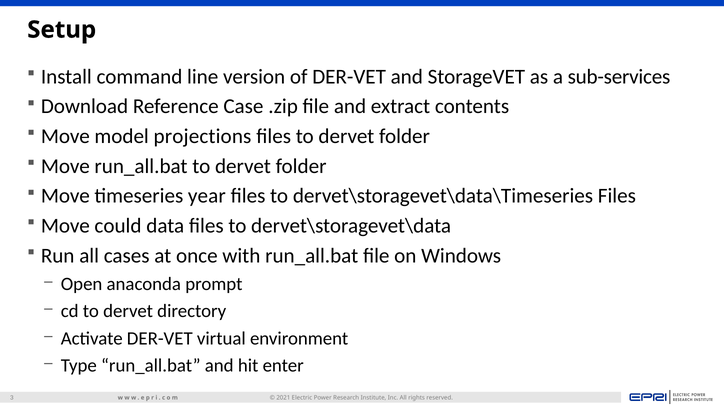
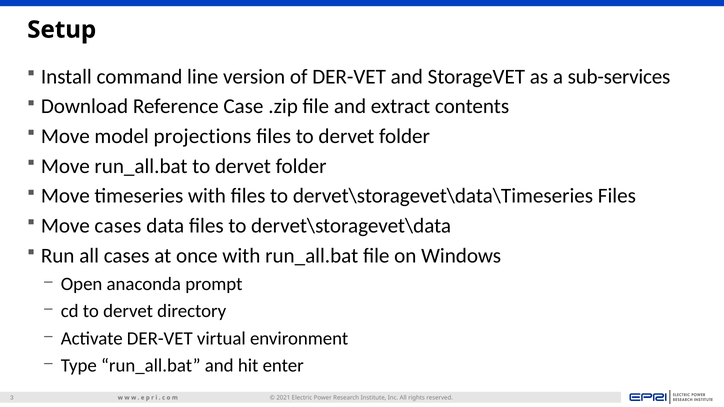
timeseries year: year -> with
Move could: could -> cases
